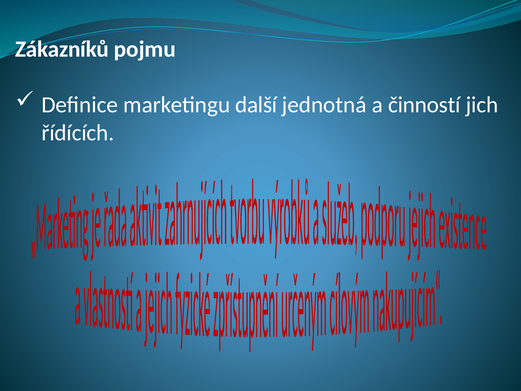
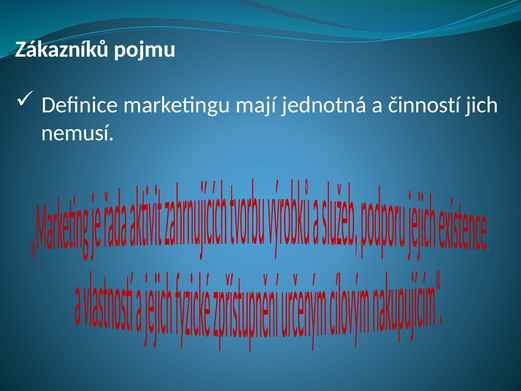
další: další -> mají
řídících: řídících -> nemusí
